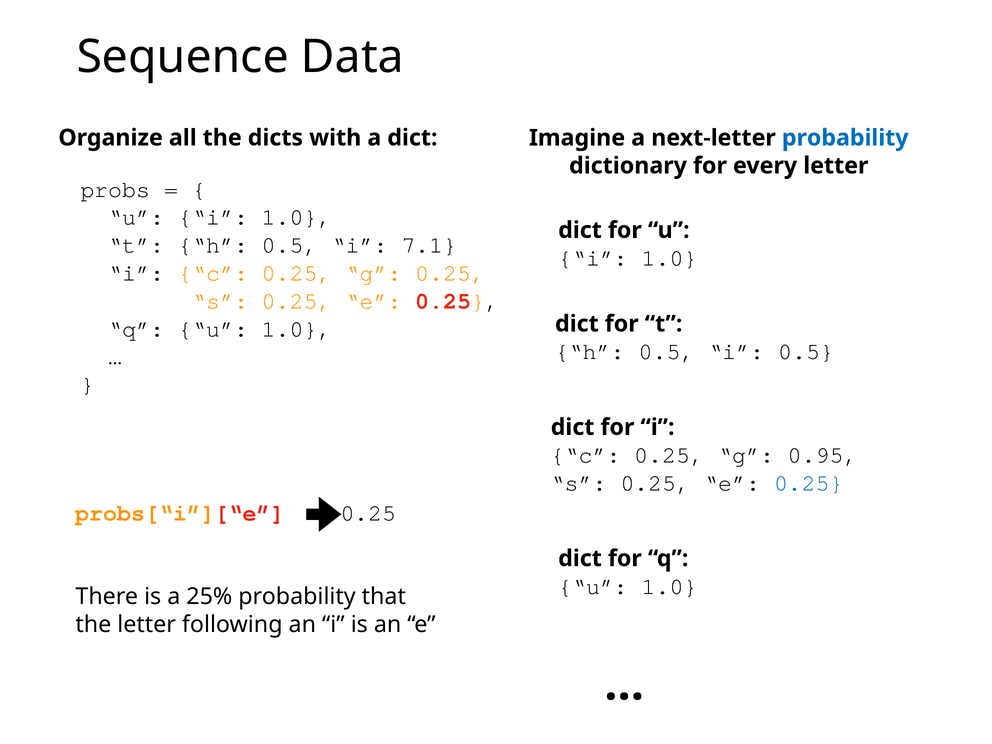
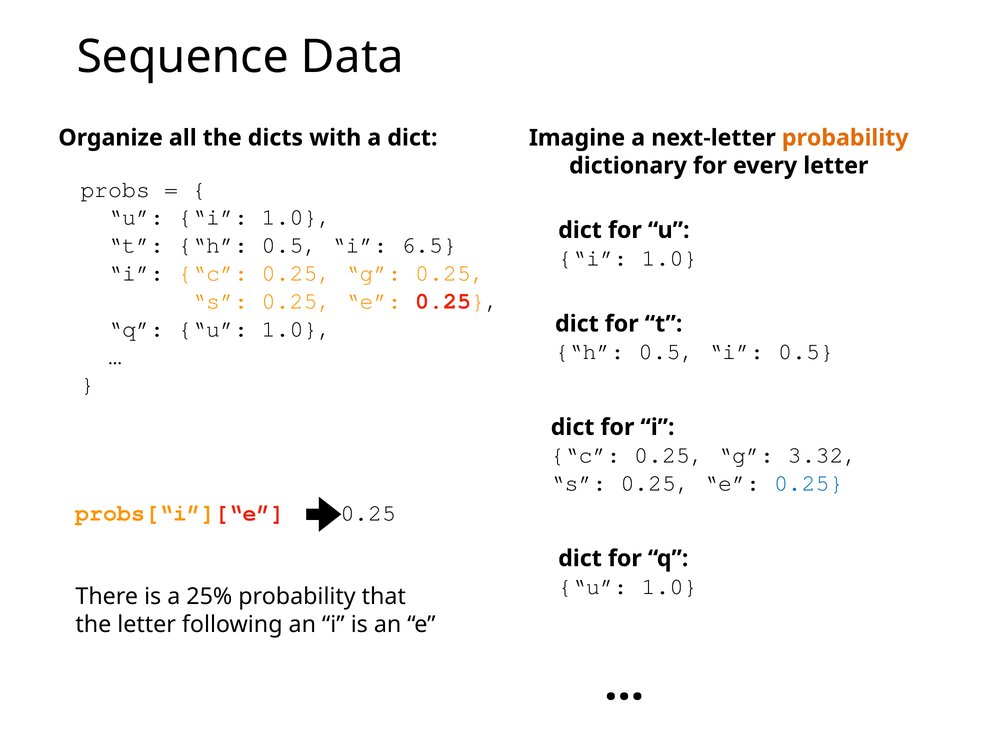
probability at (845, 138) colour: blue -> orange
7.1: 7.1 -> 6.5
0.95: 0.95 -> 3.32
